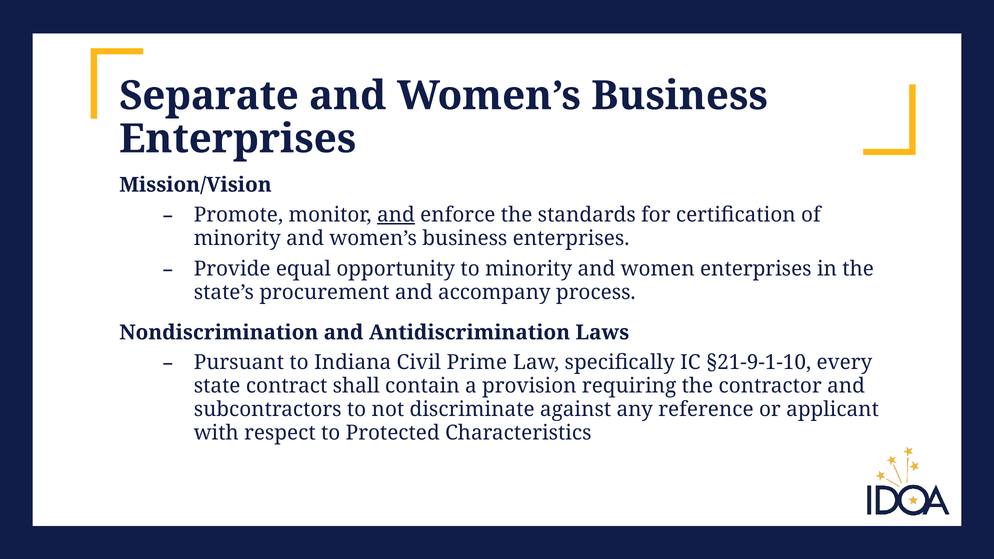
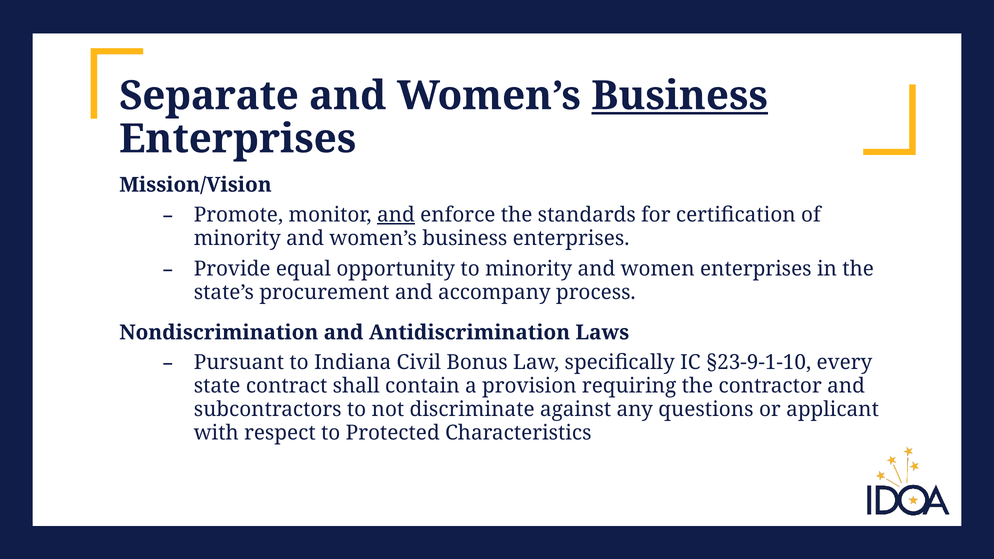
Business at (680, 96) underline: none -> present
Prime: Prime -> Bonus
§21-9-1-10: §21-9-1-10 -> §23-9-1-10
reference: reference -> questions
